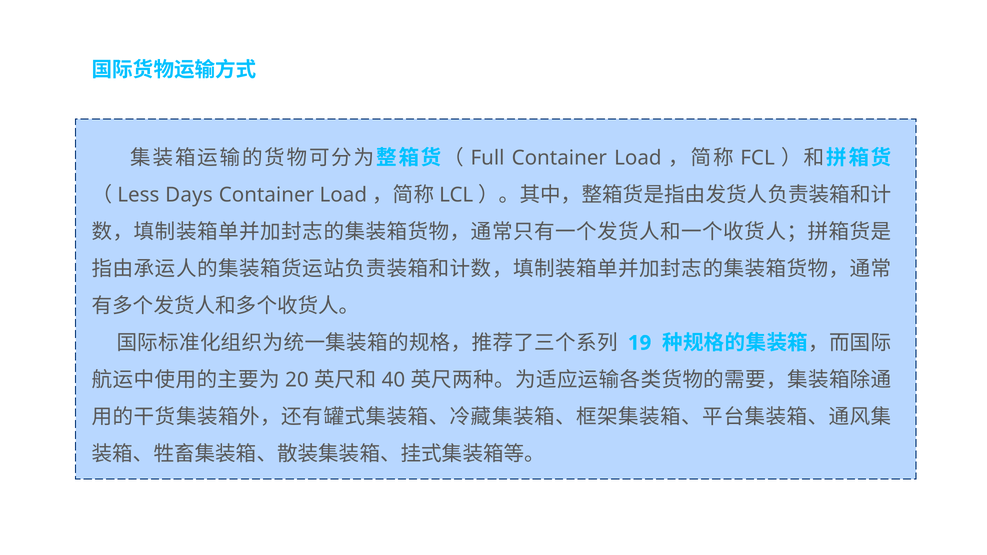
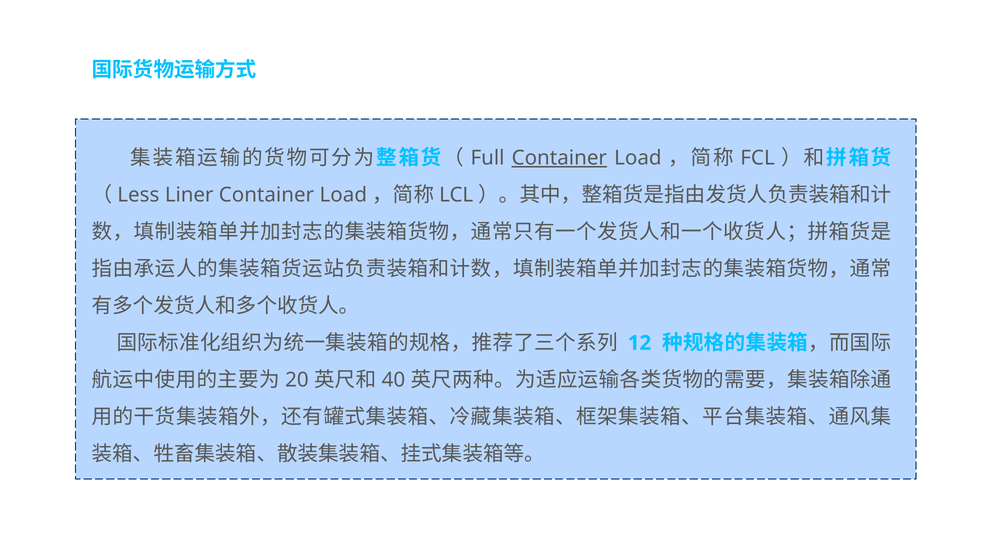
Container at (559, 158) underline: none -> present
Days: Days -> Liner
19: 19 -> 12
